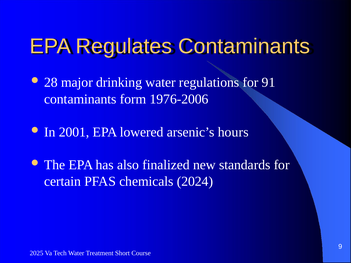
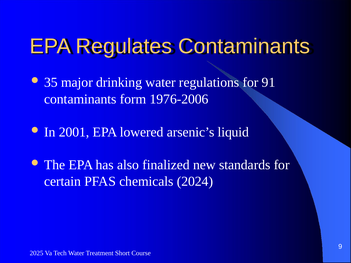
28: 28 -> 35
hours: hours -> liquid
